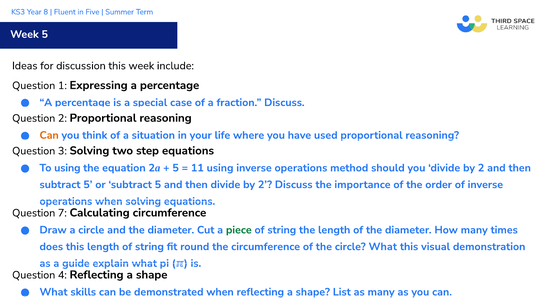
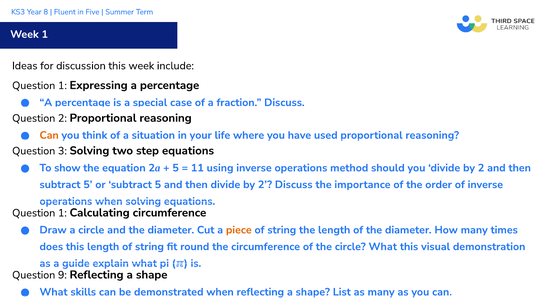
Week 5: 5 -> 1
To using: using -> show
7 at (62, 213): 7 -> 1
piece colour: green -> orange
4: 4 -> 9
